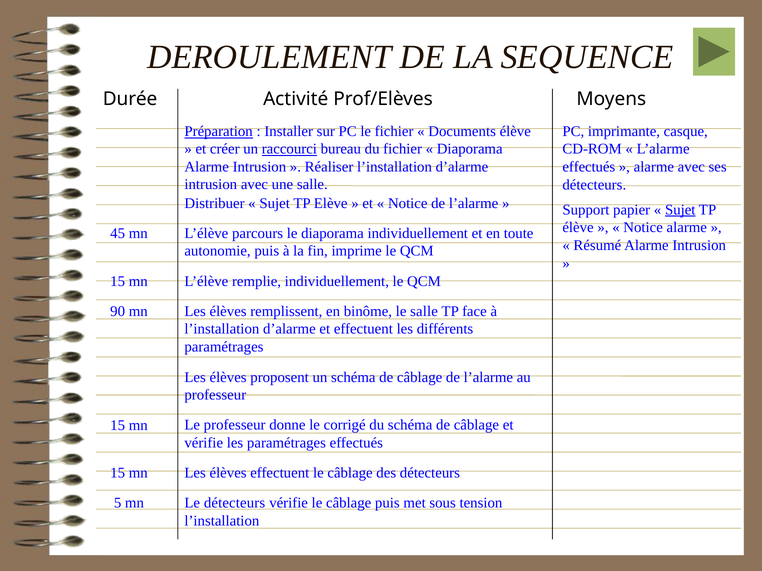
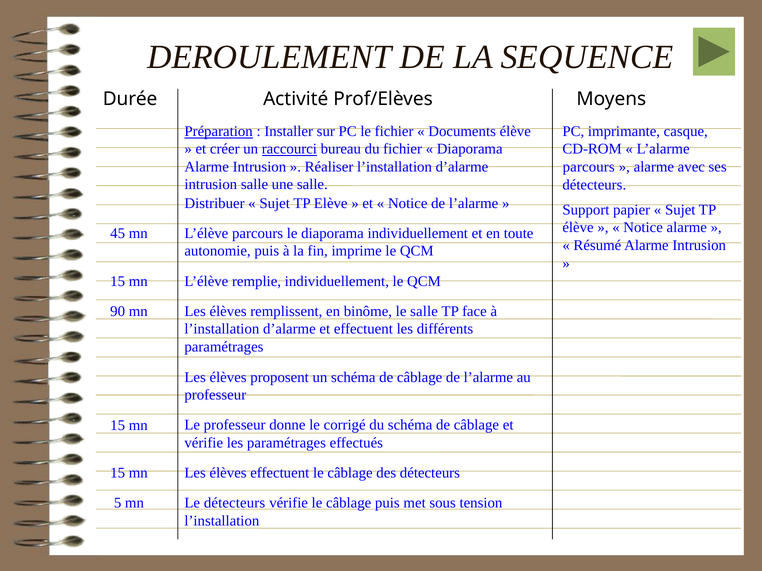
effectués at (589, 167): effectués -> parcours
intrusion avec: avec -> salle
Sujet at (680, 210) underline: present -> none
